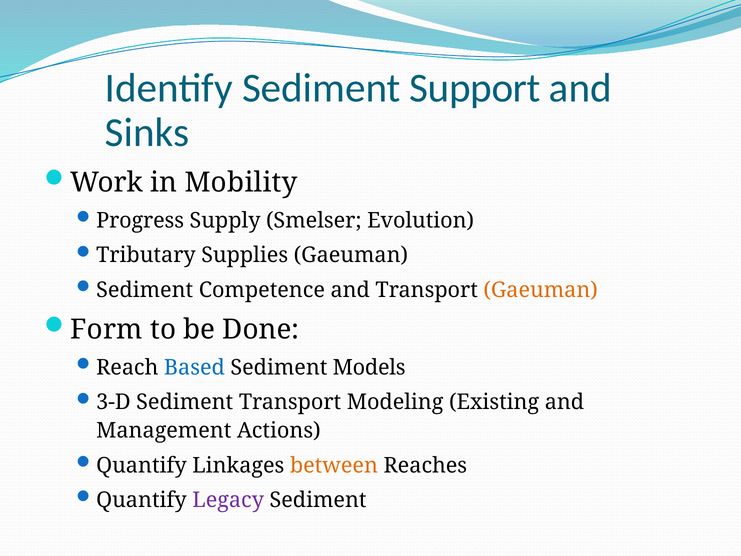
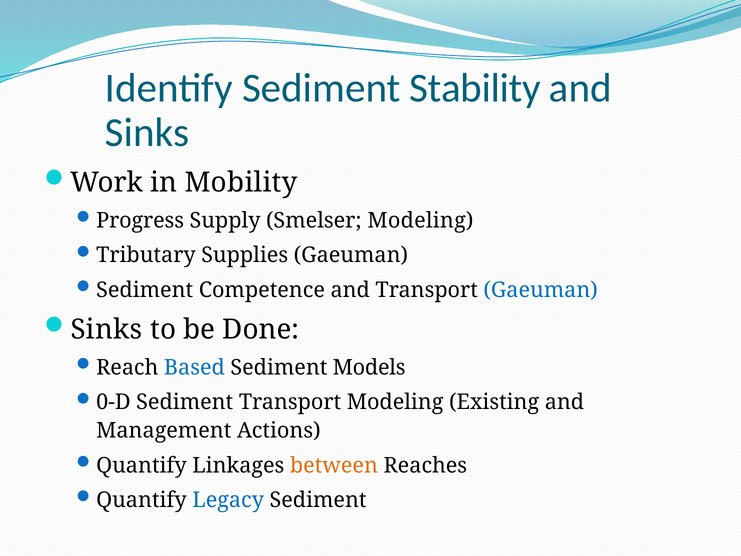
Support: Support -> Stability
Smelser Evolution: Evolution -> Modeling
Gaeuman at (541, 290) colour: orange -> blue
Form at (106, 329): Form -> Sinks
3-D: 3-D -> 0-D
Legacy colour: purple -> blue
